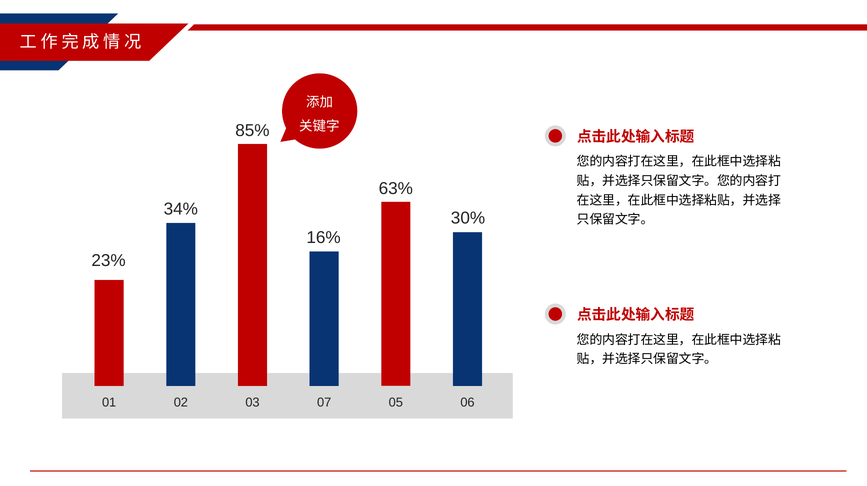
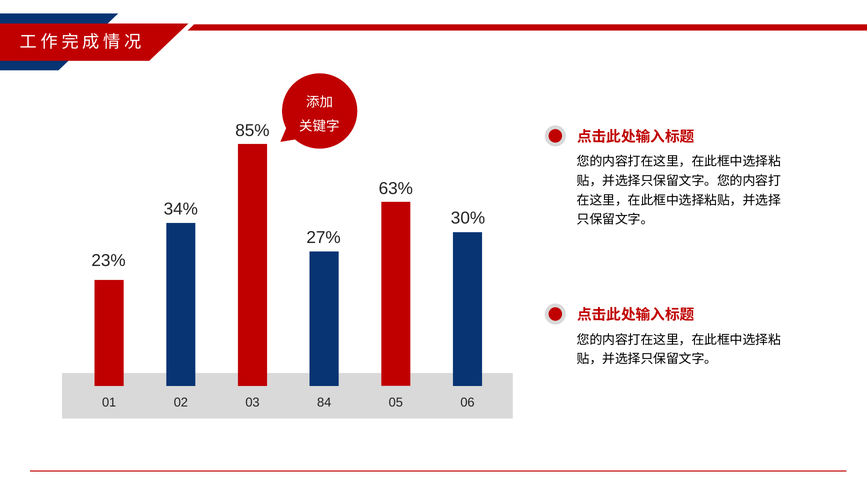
16%: 16% -> 27%
07: 07 -> 84
